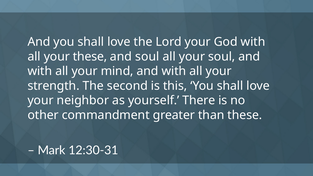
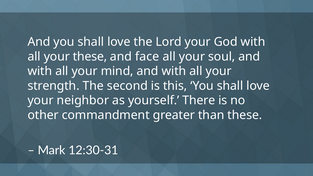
and soul: soul -> face
